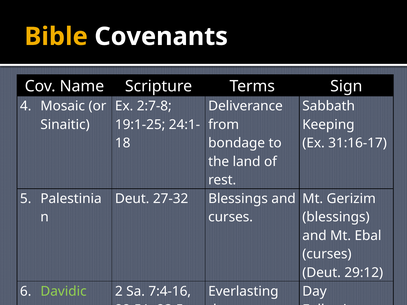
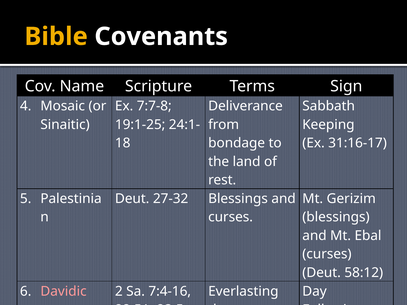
2:7-8: 2:7-8 -> 7:7-8
29:12: 29:12 -> 58:12
Davidic colour: light green -> pink
